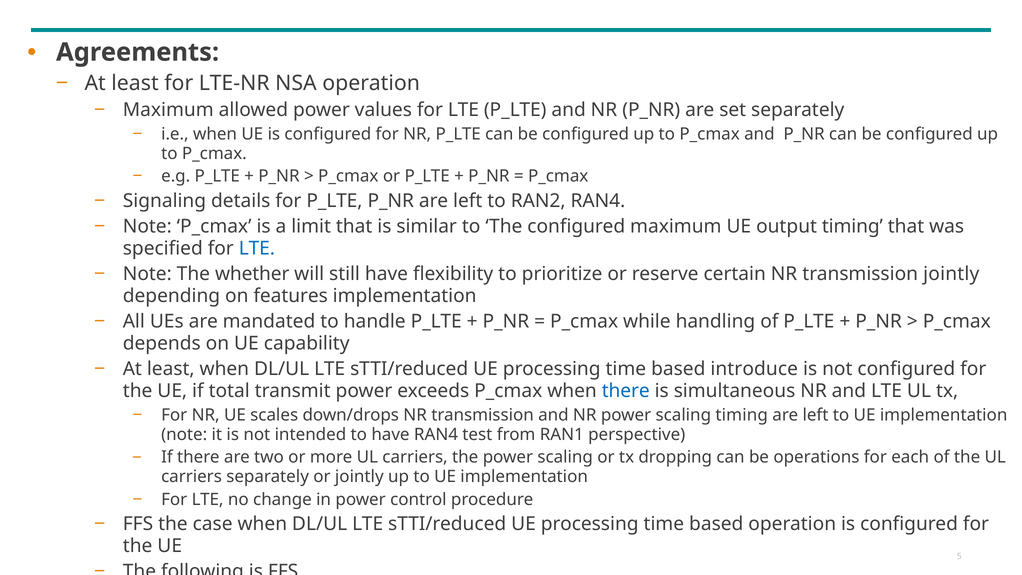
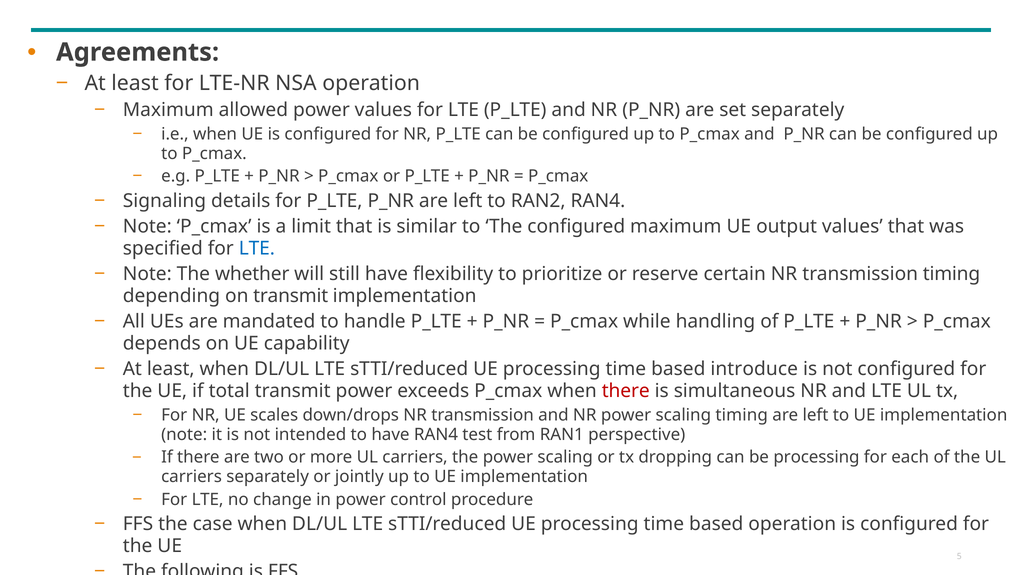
output timing: timing -> values
transmission jointly: jointly -> timing
on features: features -> transmit
there at (626, 391) colour: blue -> red
be operations: operations -> processing
